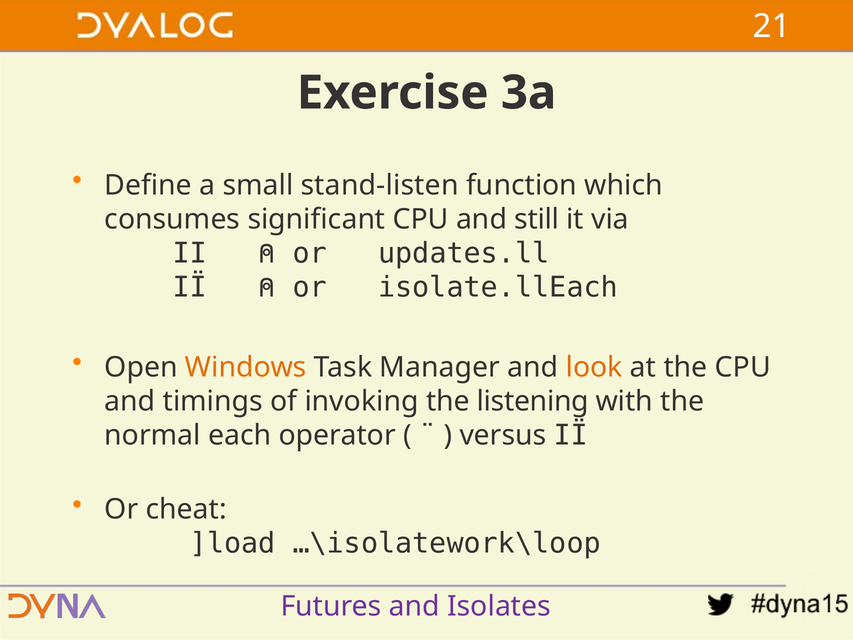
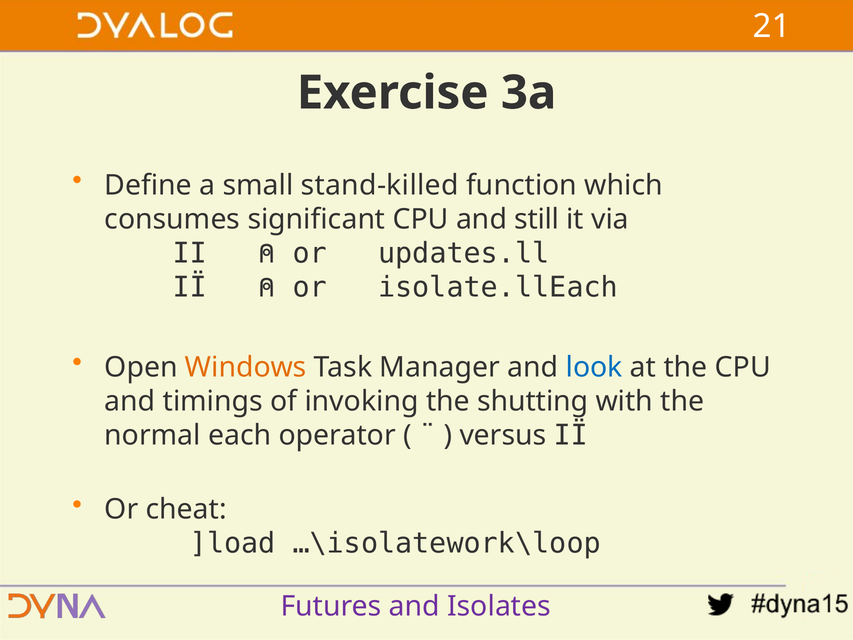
stand-listen: stand-listen -> stand-killed
look colour: orange -> blue
listening: listening -> shutting
